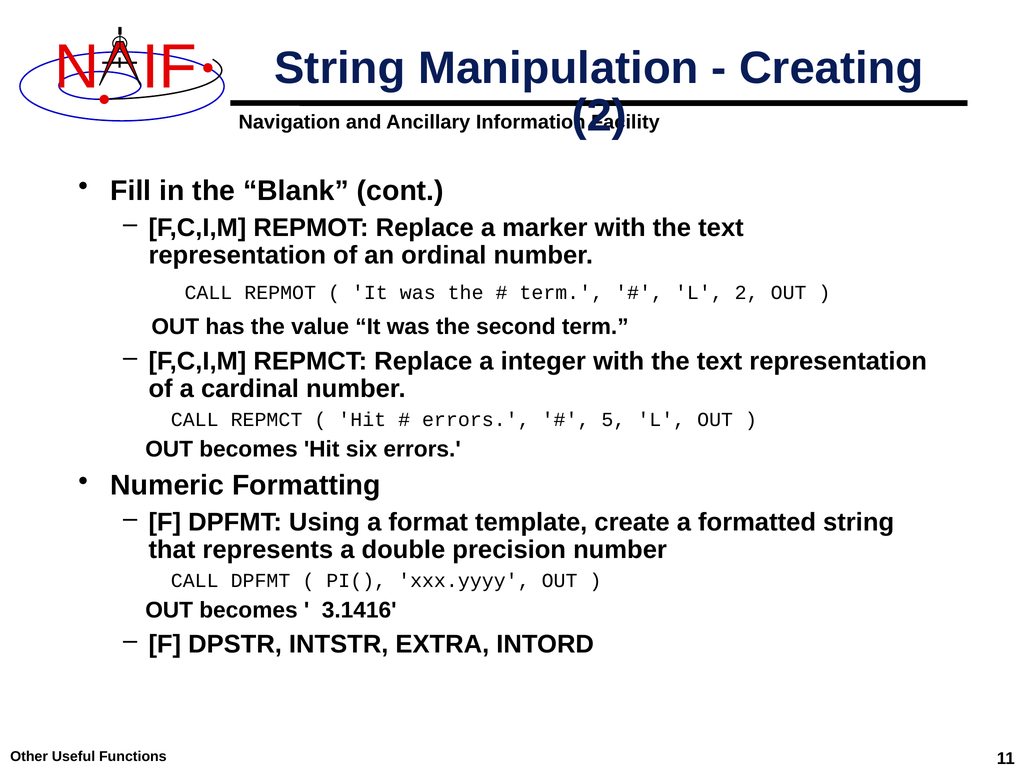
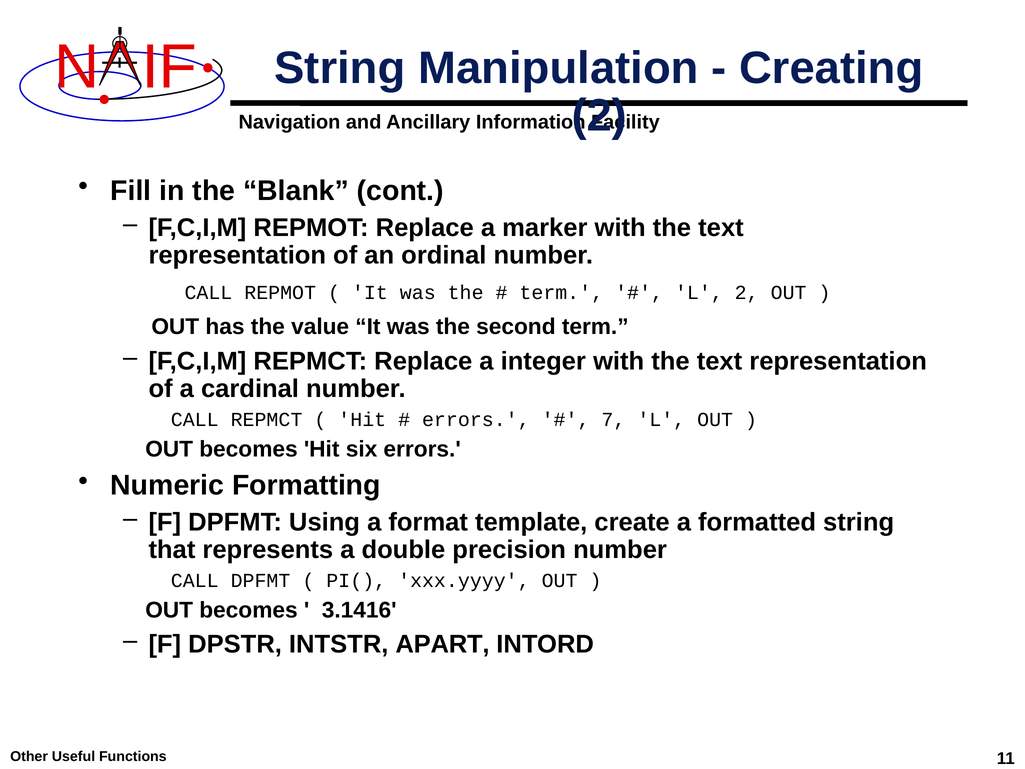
5: 5 -> 7
EXTRA: EXTRA -> APART
